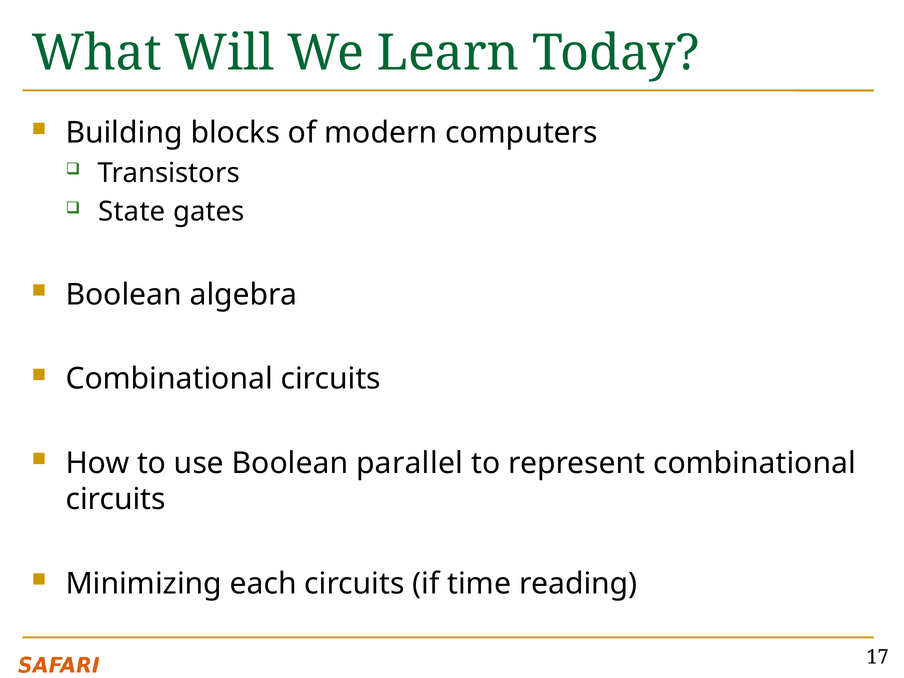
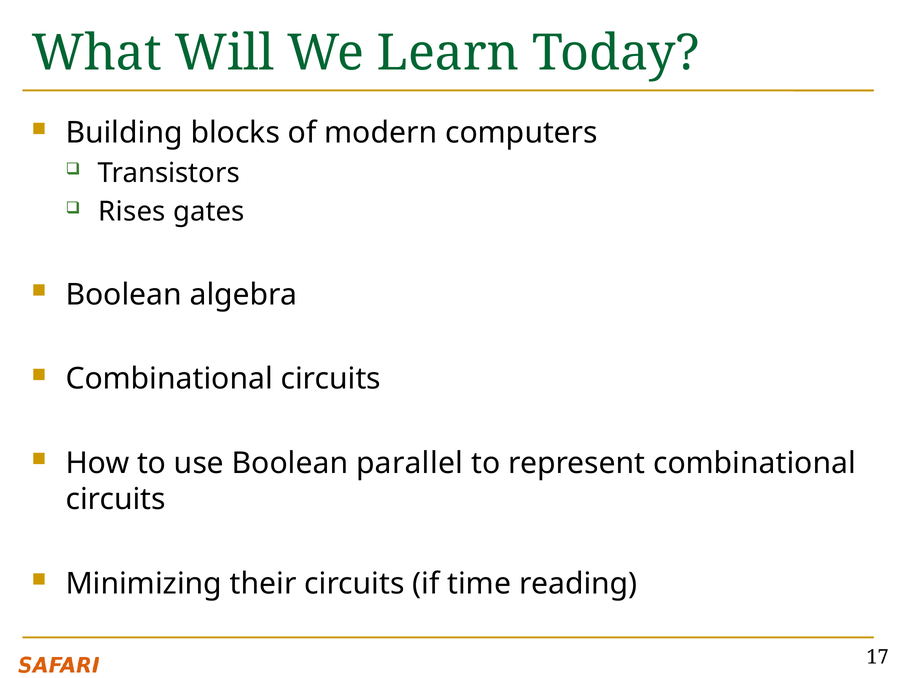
State: State -> Rises
each: each -> their
